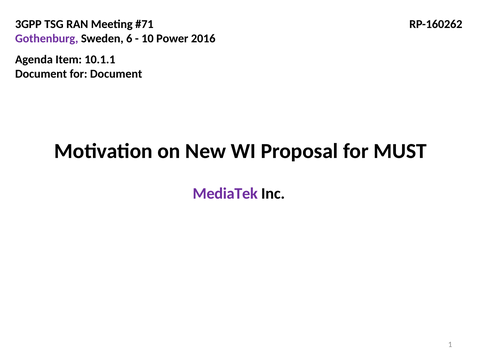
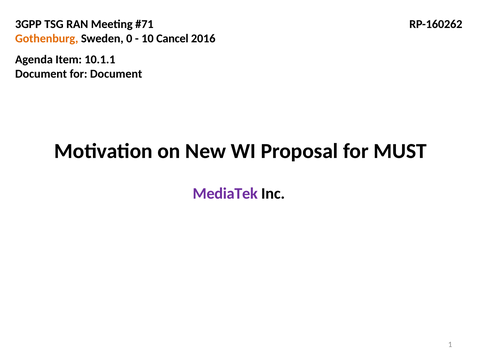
Gothenburg colour: purple -> orange
6: 6 -> 0
Power: Power -> Cancel
